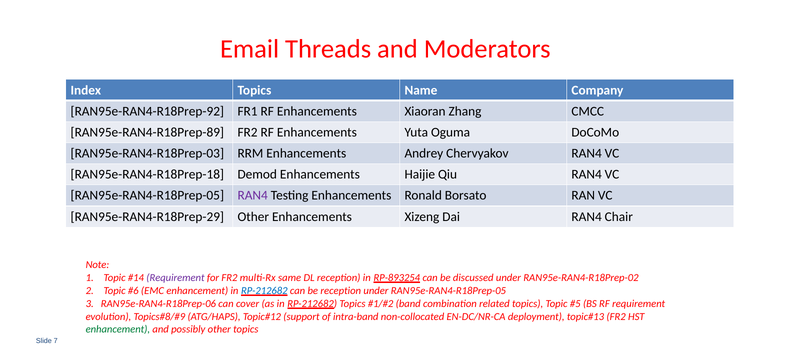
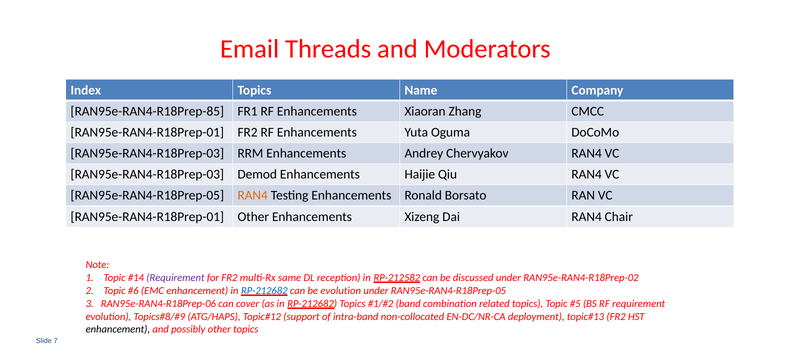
RAN95e-RAN4-R18Prep-92: RAN95e-RAN4-R18Prep-92 -> RAN95e-RAN4-R18Prep-85
RAN95e-RAN4-R18Prep-89 at (147, 132): RAN95e-RAN4-R18Prep-89 -> RAN95e-RAN4-R18Prep-01
RAN95e-RAN4-R18Prep-18 at (147, 174): RAN95e-RAN4-R18Prep-18 -> RAN95e-RAN4-R18Prep-03
RAN4 at (253, 196) colour: purple -> orange
RAN95e-RAN4-R18Prep-29 at (147, 217): RAN95e-RAN4-R18Prep-29 -> RAN95e-RAN4-R18Prep-01
RP-893254: RP-893254 -> RP-212582
be reception: reception -> evolution
enhancement at (118, 329) colour: green -> black
